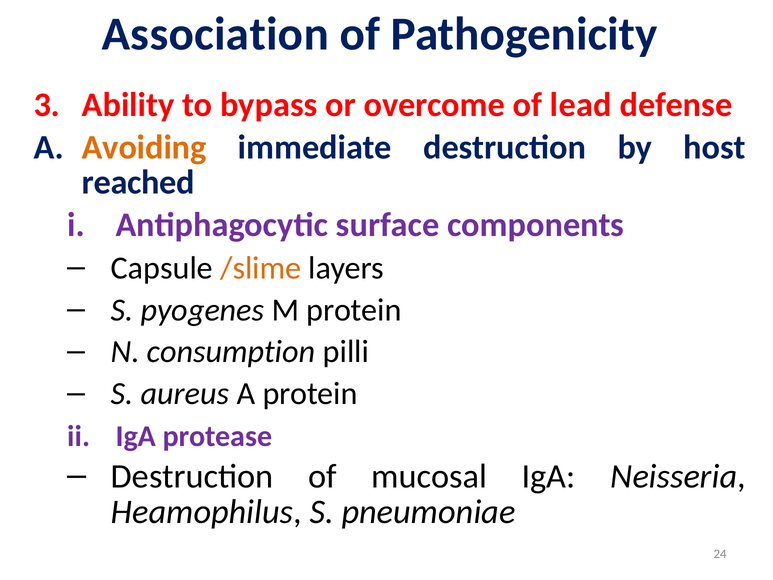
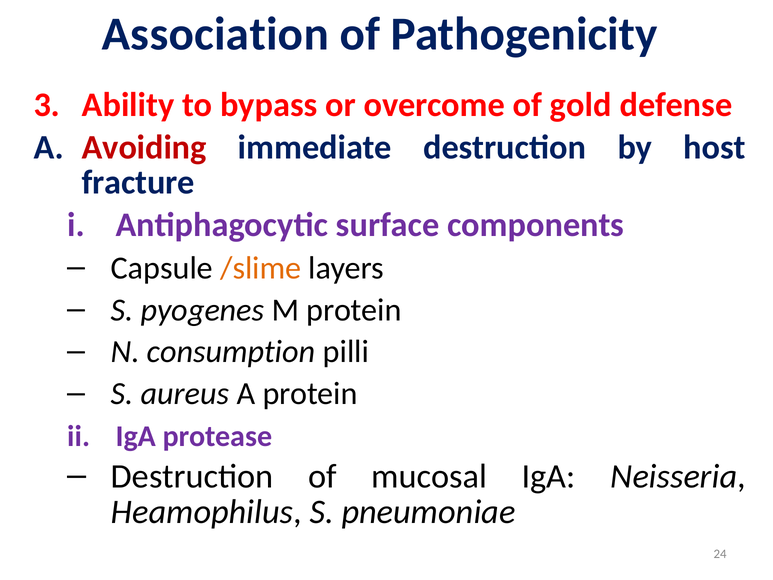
lead: lead -> gold
Avoiding colour: orange -> red
reached: reached -> fracture
